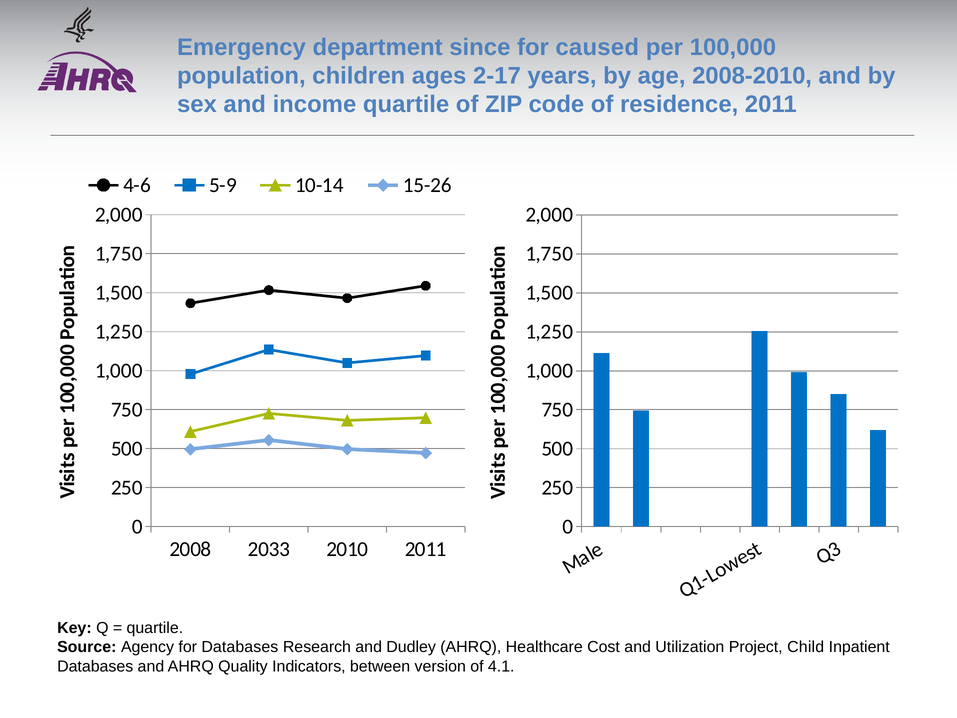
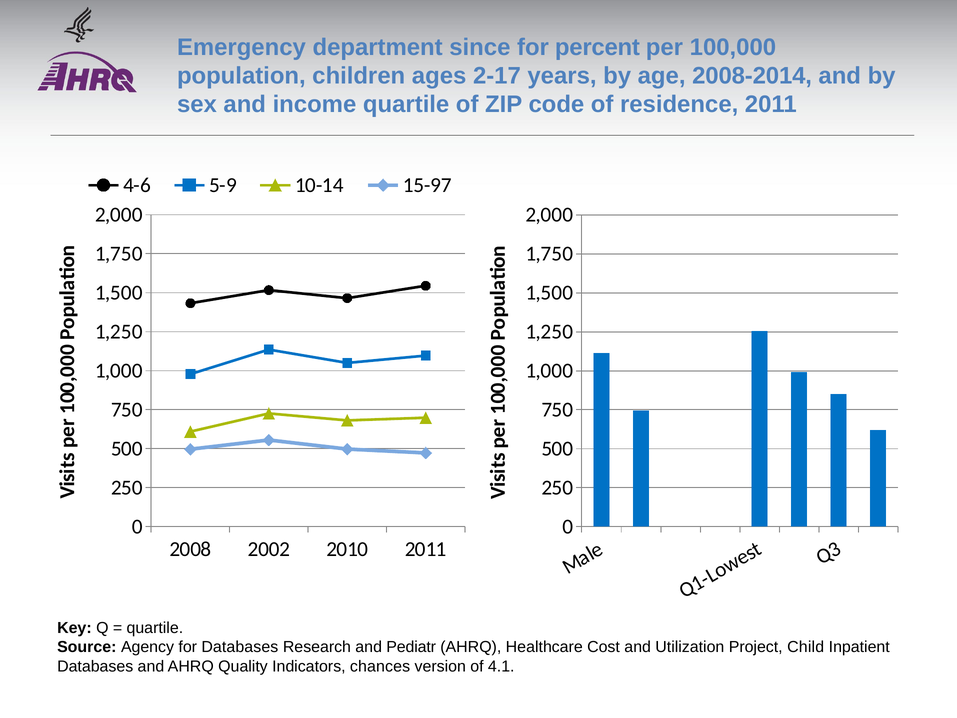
caused: caused -> percent
2008-2010: 2008-2010 -> 2008-2014
15-26: 15-26 -> 15-97
2033: 2033 -> 2002
Dudley: Dudley -> Pediatr
between: between -> chances
